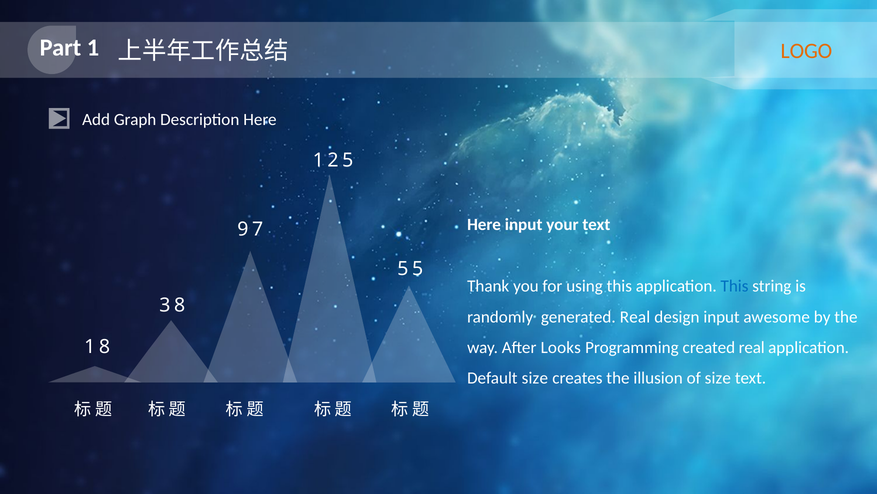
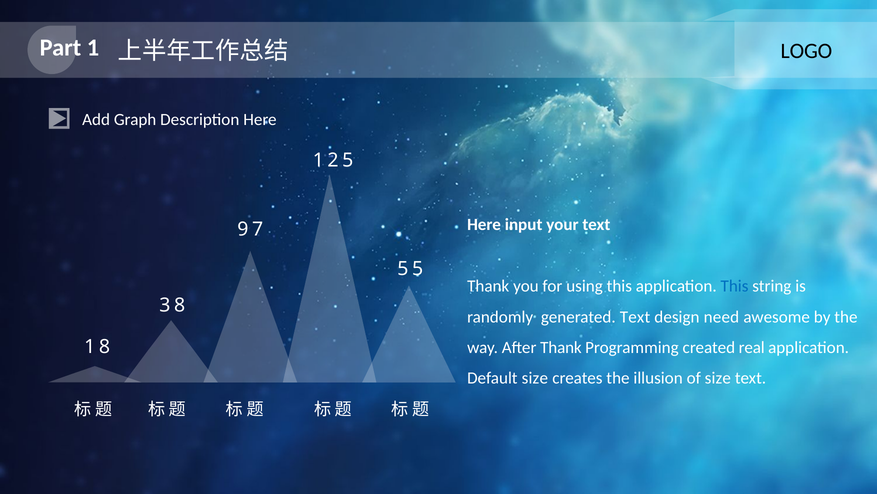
LOGO colour: orange -> black
generated Real: Real -> Text
design input: input -> need
After Looks: Looks -> Thank
